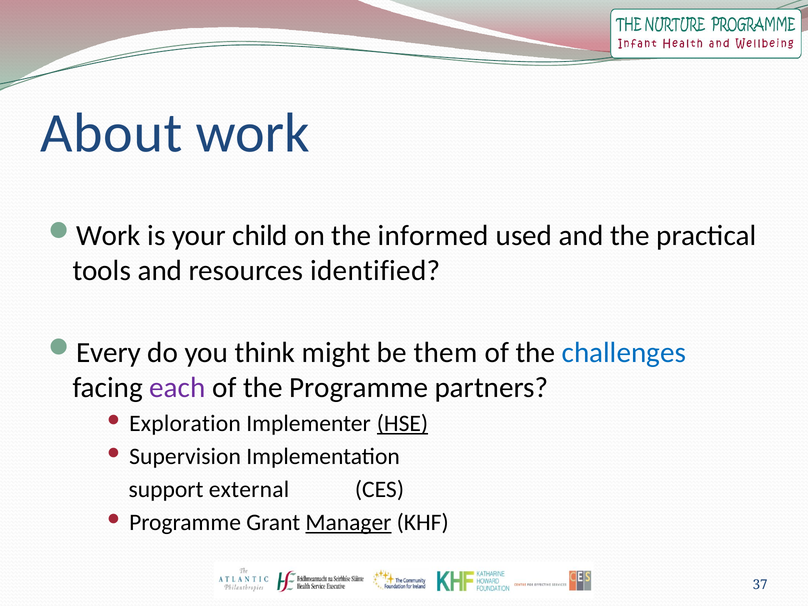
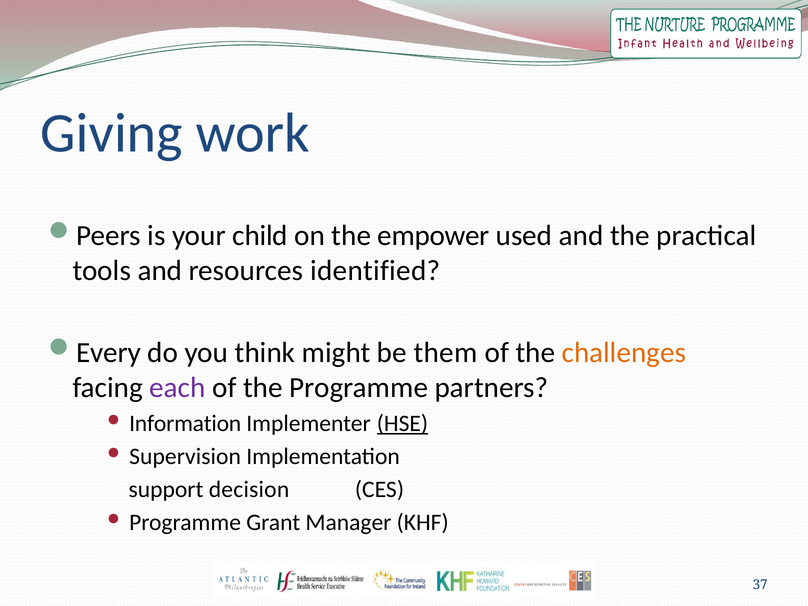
About: About -> Giving
Work at (108, 236): Work -> Peers
informed: informed -> empower
challenges colour: blue -> orange
Exploration: Exploration -> Information
external: external -> decision
Manager underline: present -> none
